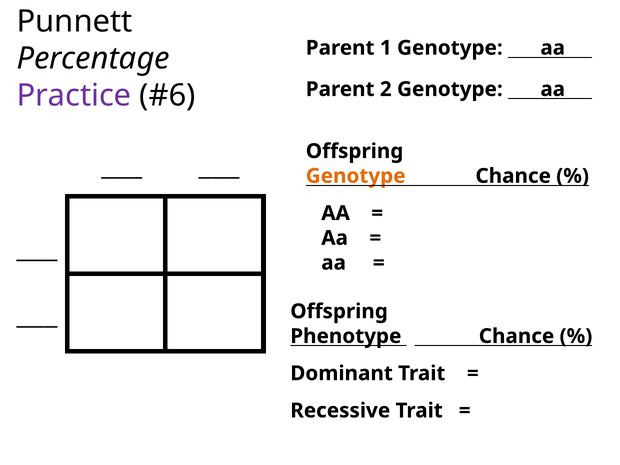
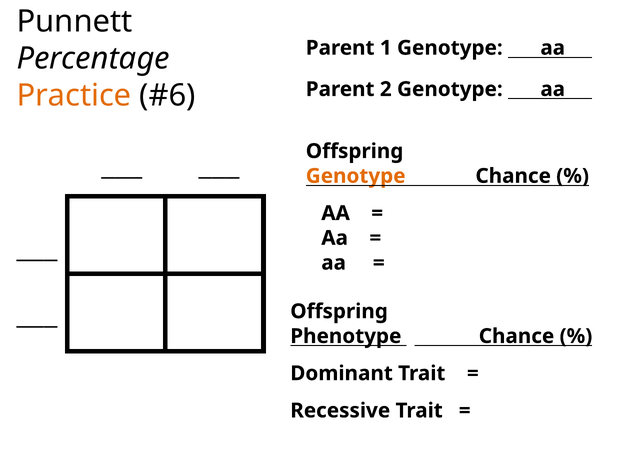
Practice colour: purple -> orange
